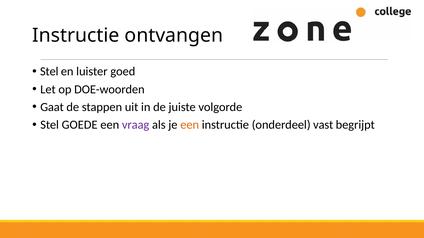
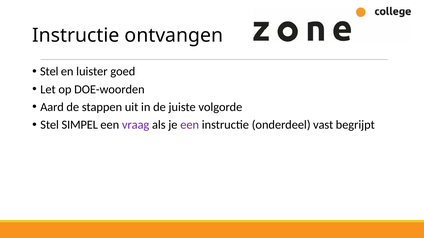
Gaat: Gaat -> Aard
GOEDE: GOEDE -> SIMPEL
een at (190, 125) colour: orange -> purple
